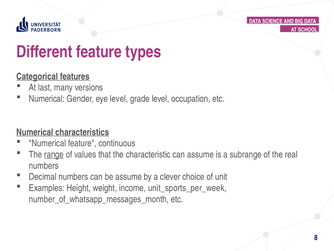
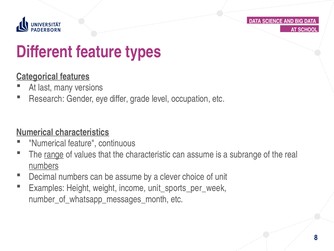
Numerical at (47, 99): Numerical -> Research
eye level: level -> differ
numbers at (44, 165) underline: none -> present
